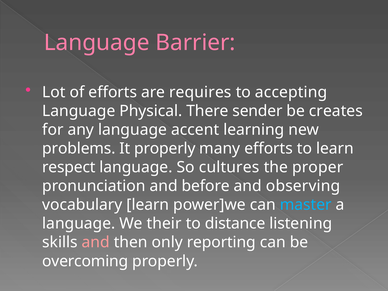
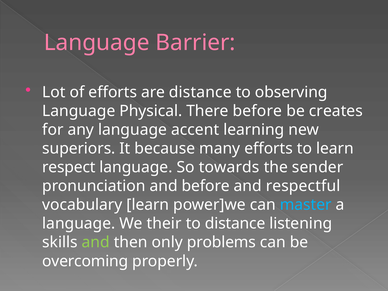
are requires: requires -> distance
accepting: accepting -> observing
There sender: sender -> before
problems: problems -> superiors
It properly: properly -> because
cultures: cultures -> towards
proper: proper -> sender
observing: observing -> respectful
and at (96, 242) colour: pink -> light green
reporting: reporting -> problems
